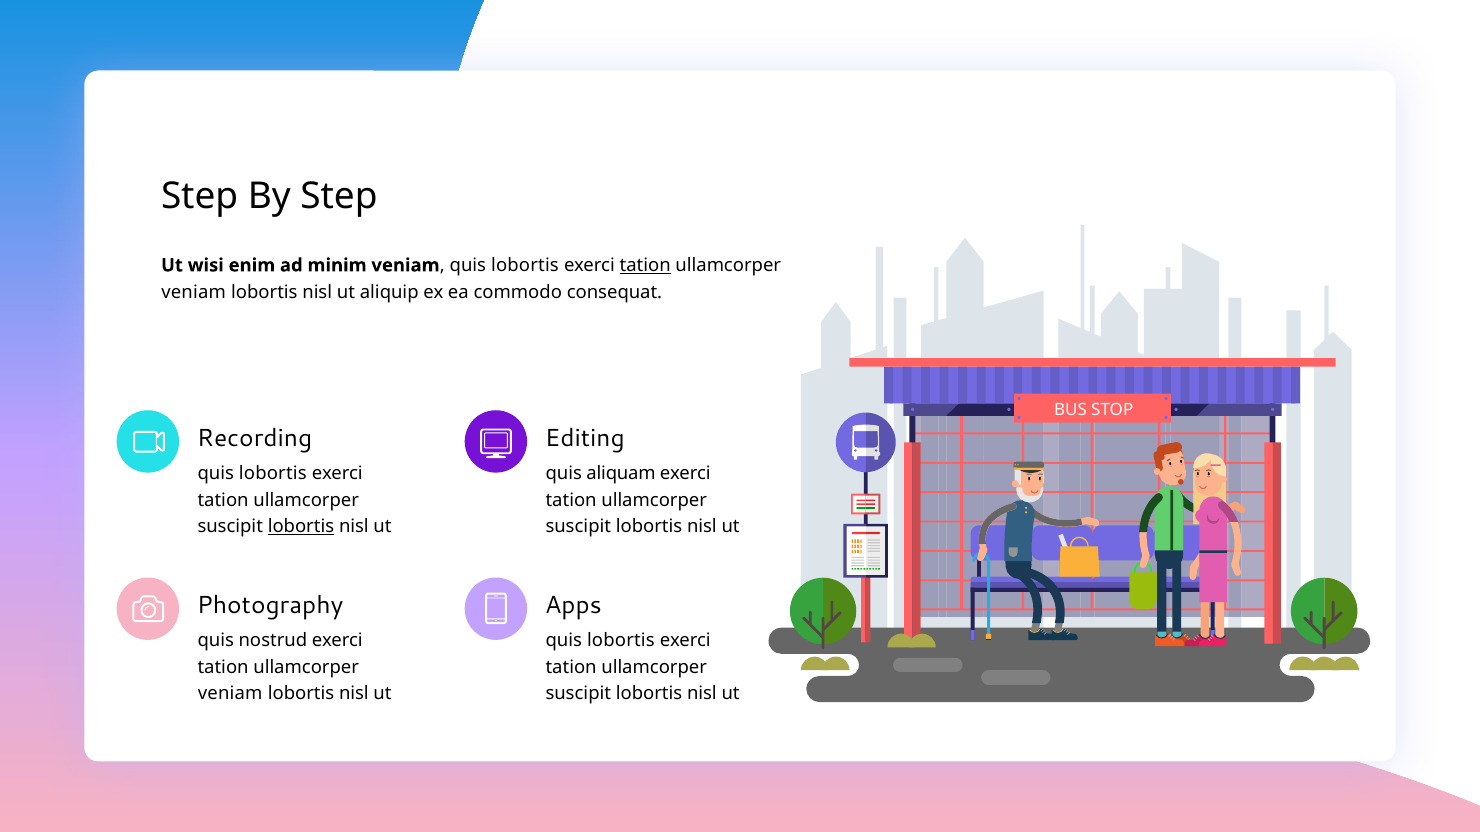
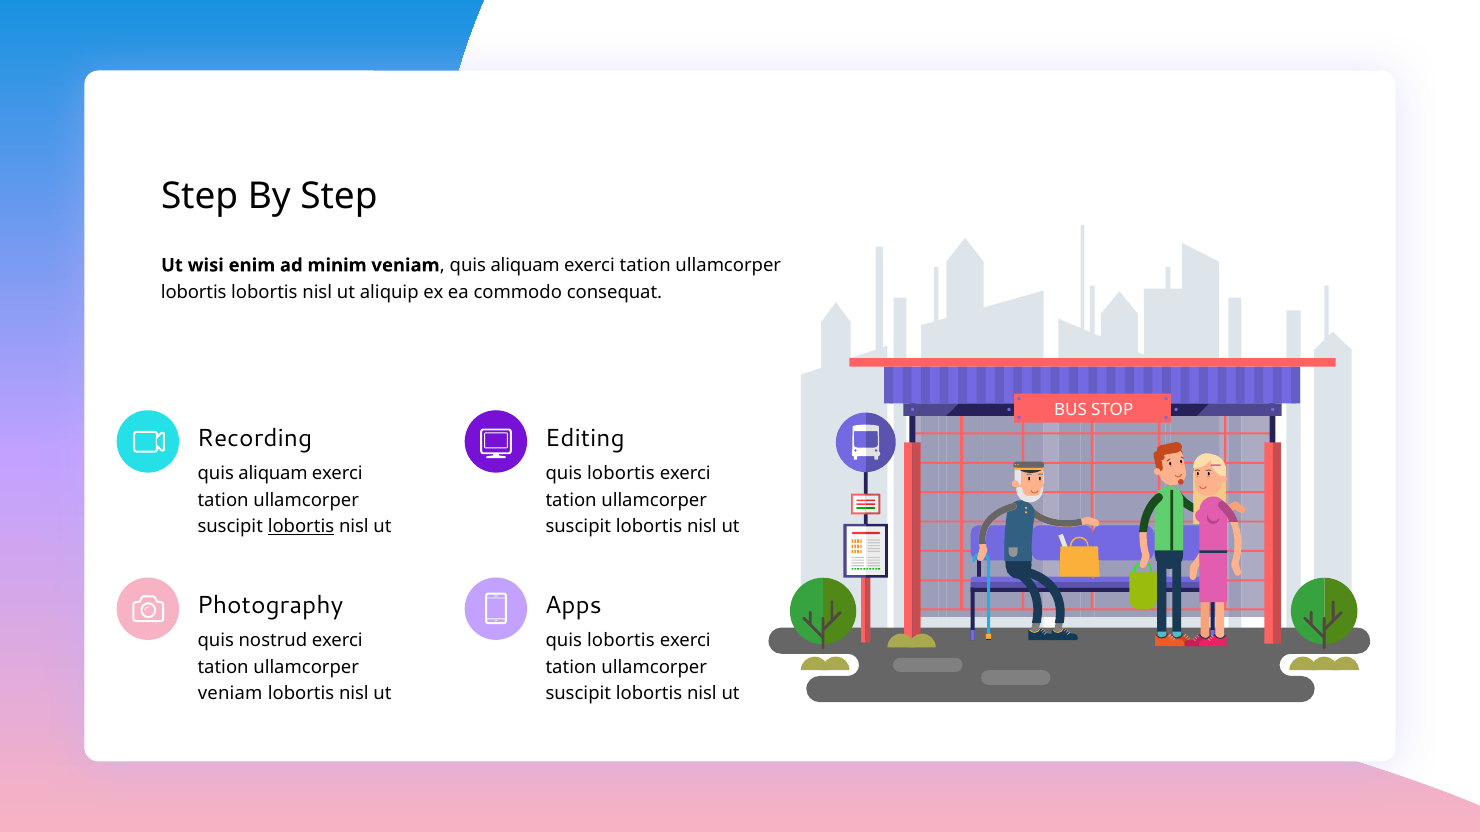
veniam quis lobortis: lobortis -> aliquam
tation at (645, 265) underline: present -> none
veniam at (194, 292): veniam -> lobortis
lobortis at (273, 474): lobortis -> aliquam
aliquam at (621, 474): aliquam -> lobortis
